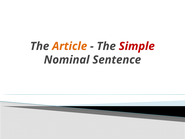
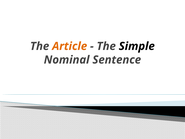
Simple colour: red -> black
